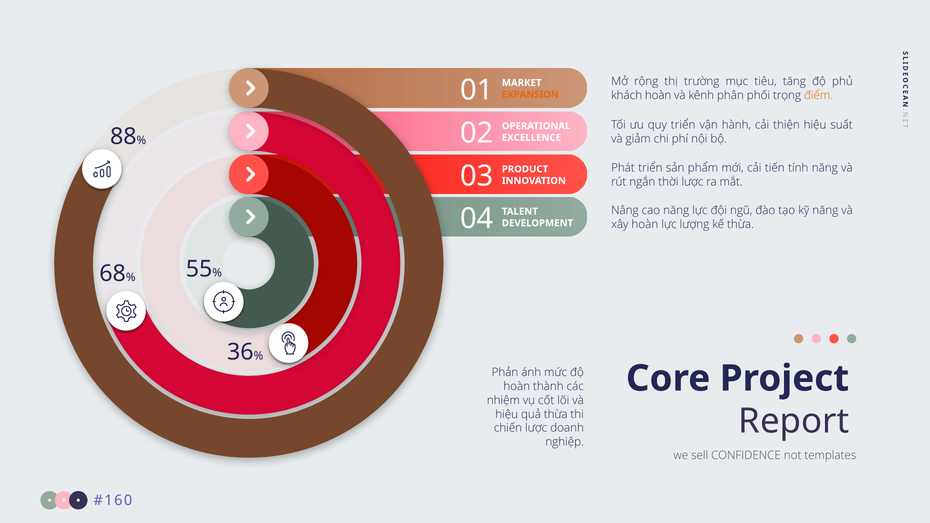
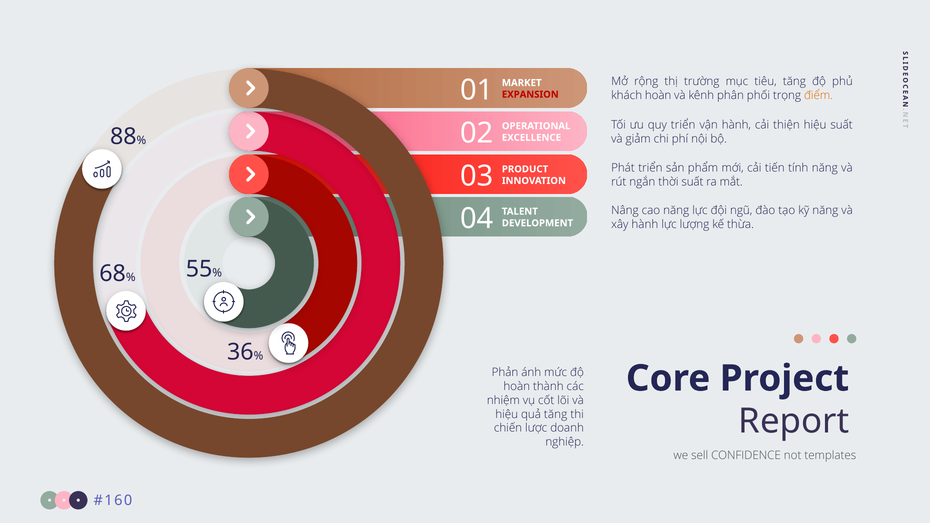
EXPANSION colour: orange -> red
thời lược: lược -> suất
xây hoàn: hoàn -> hành
quả thừa: thừa -> tăng
